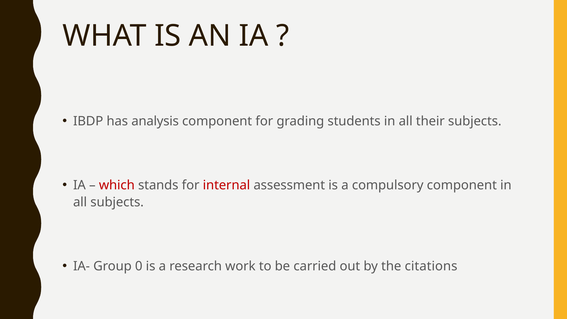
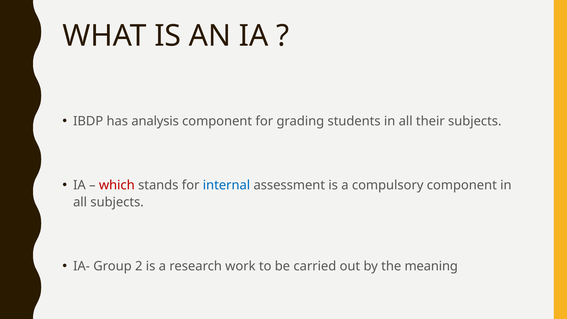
internal colour: red -> blue
0: 0 -> 2
citations: citations -> meaning
